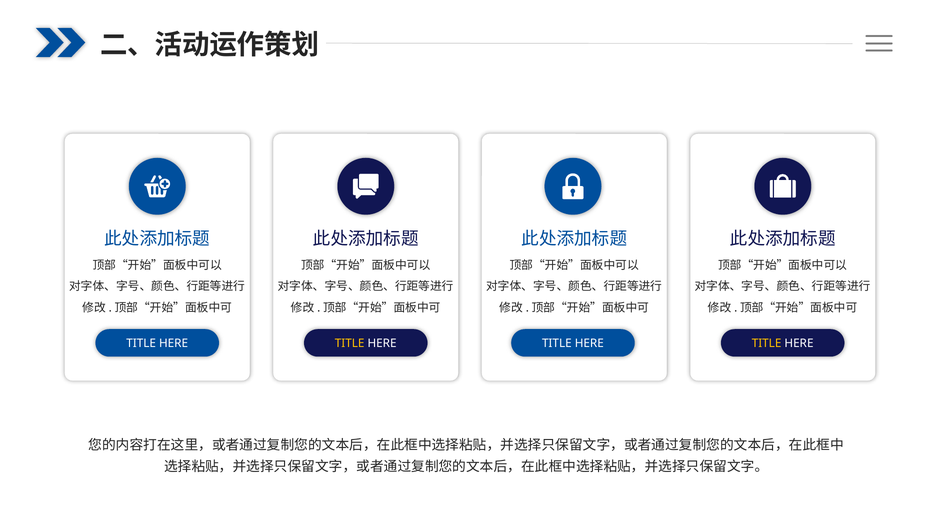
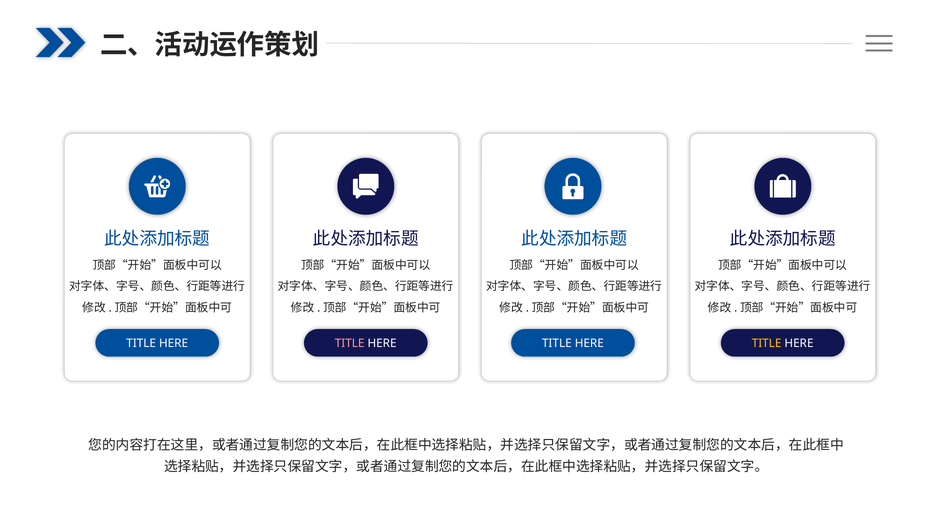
TITLE at (350, 343) colour: yellow -> pink
